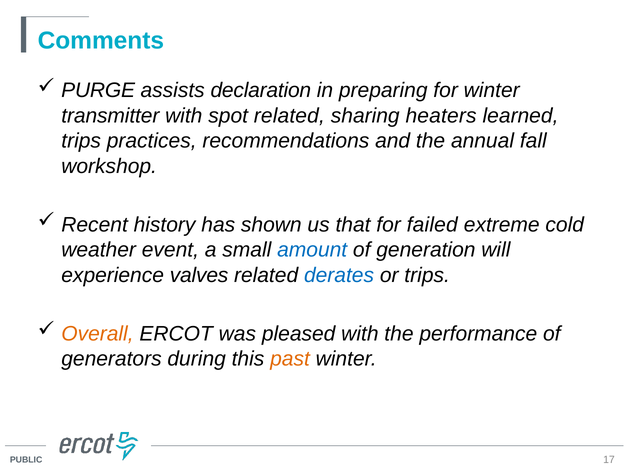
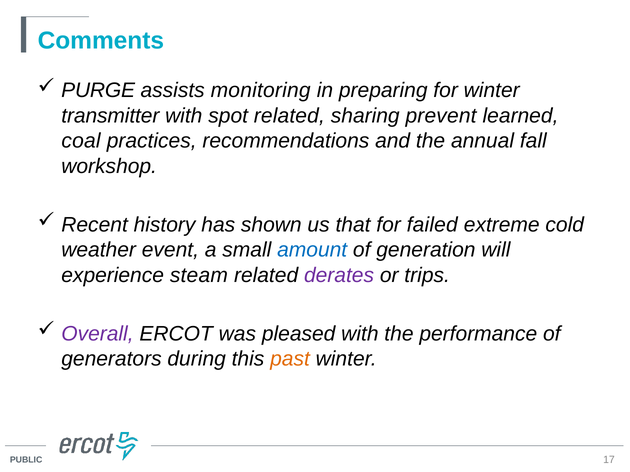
declaration: declaration -> monitoring
heaters: heaters -> prevent
trips at (81, 141): trips -> coal
valves: valves -> steam
derates colour: blue -> purple
Overall colour: orange -> purple
